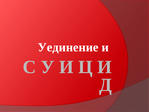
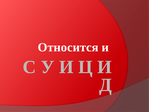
Уединение: Уединение -> Относится
